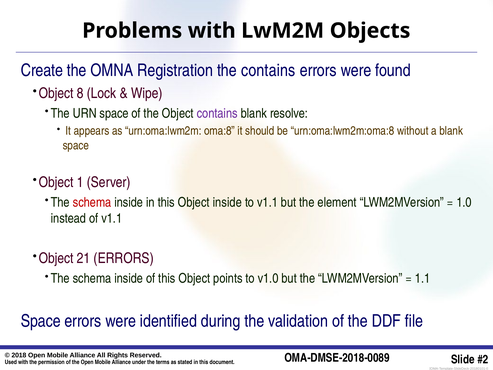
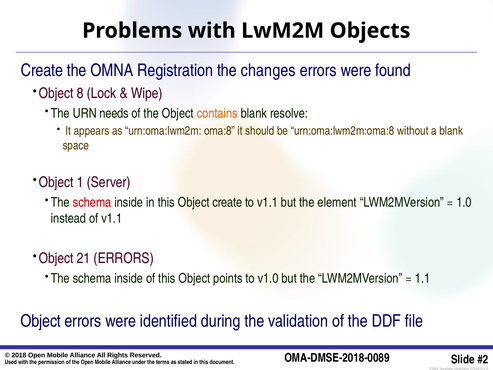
the contains: contains -> changes
URN space: space -> needs
contains at (217, 113) colour: purple -> orange
Object inside: inside -> create
Space at (41, 321): Space -> Object
